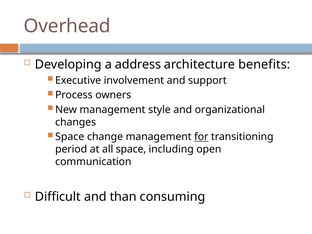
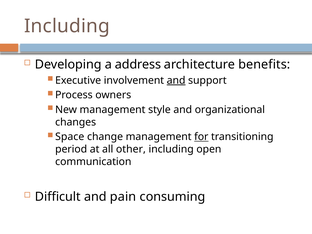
Overhead at (67, 26): Overhead -> Including
and at (176, 80) underline: none -> present
all space: space -> other
than: than -> pain
